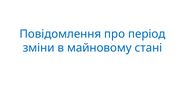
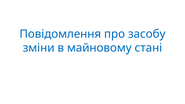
період: період -> засобу
